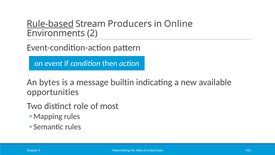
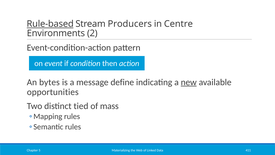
Online: Online -> Centre
builtin: builtin -> define
new underline: none -> present
role: role -> tied
most: most -> mass
